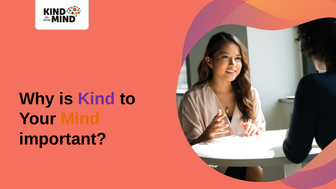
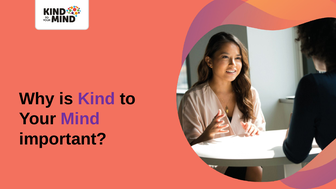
Mind colour: orange -> purple
